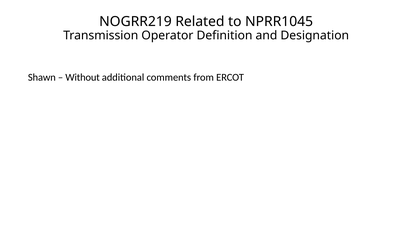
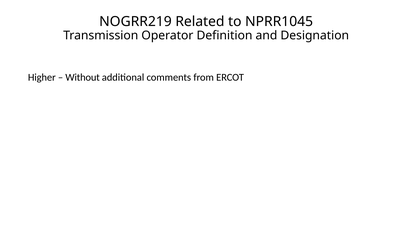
Shawn: Shawn -> Higher
